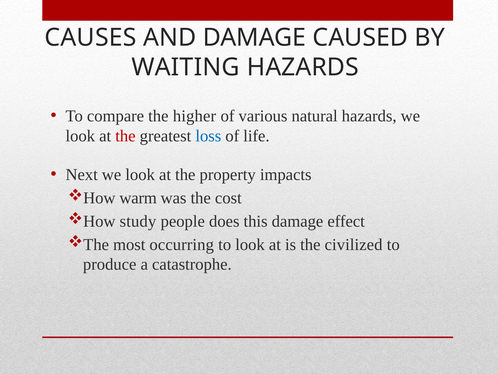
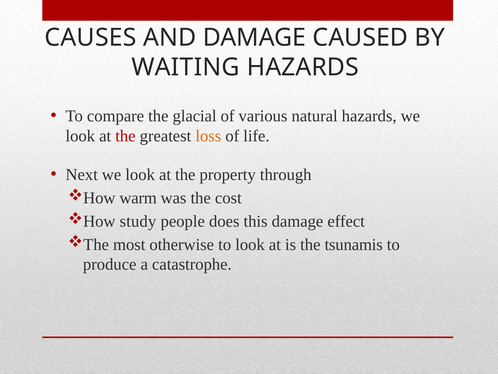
higher: higher -> glacial
loss colour: blue -> orange
impacts: impacts -> through
occurring: occurring -> otherwise
civilized: civilized -> tsunamis
